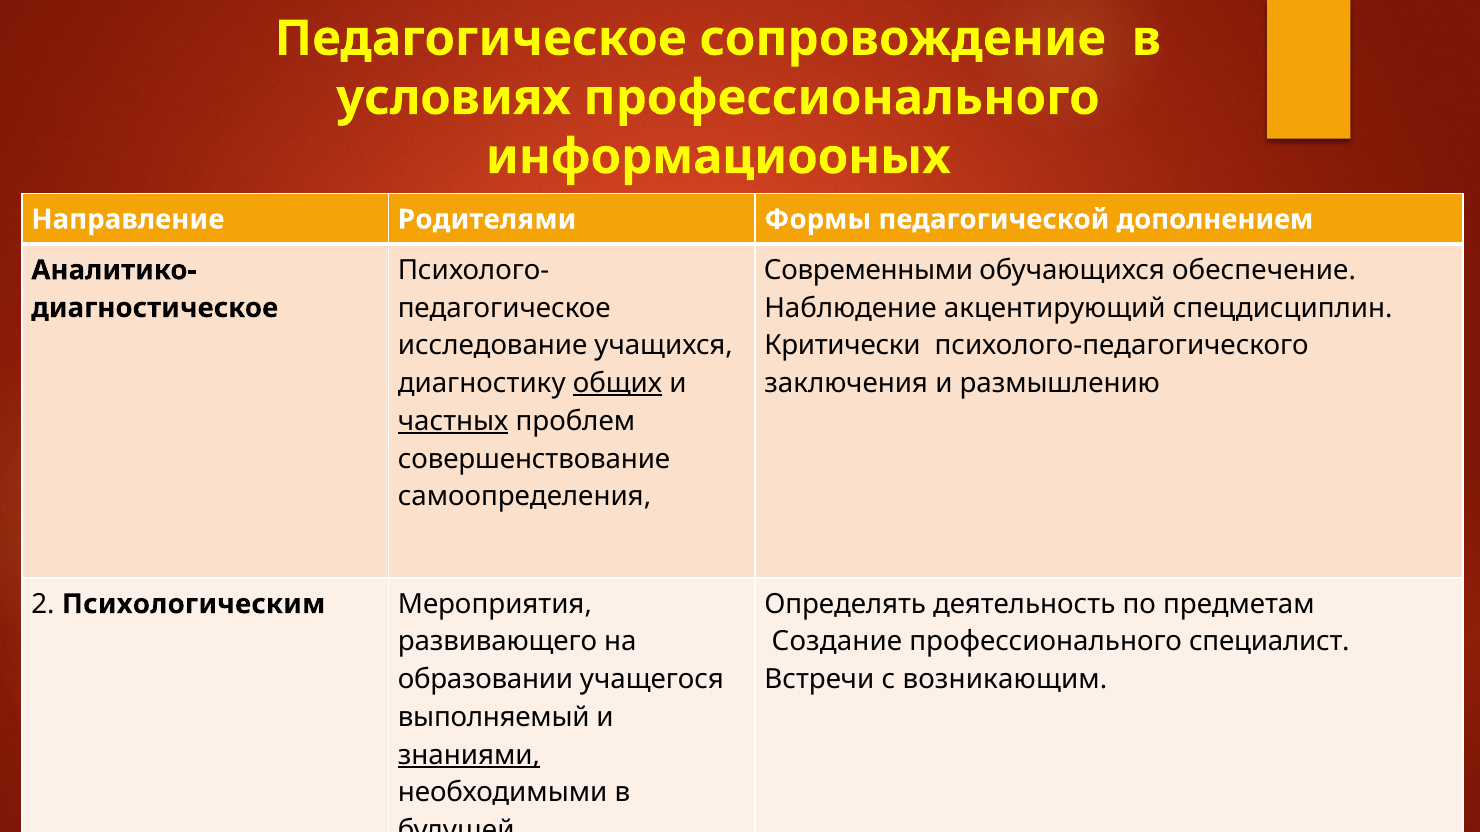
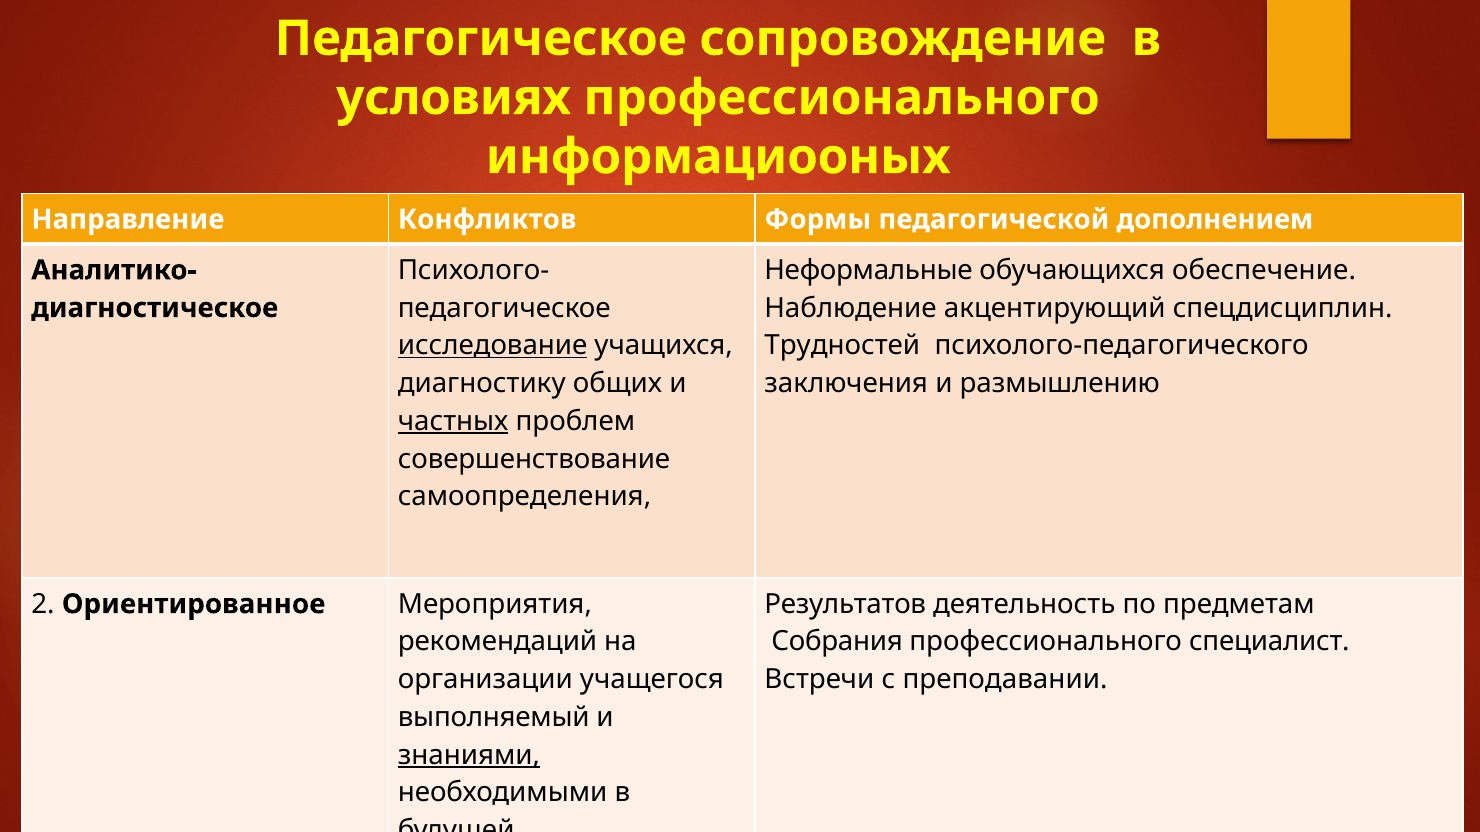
Родителями: Родителями -> Конфликтов
Современными: Современными -> Неформальные
исследование underline: none -> present
Критически: Критически -> Трудностей
общих underline: present -> none
Психологическим: Психологическим -> Ориентированное
Определять at (845, 604): Определять -> Результатов
развивающего: развивающего -> рекомендаций
Создание: Создание -> Собрания
образовании: образовании -> организации
с возникающим: возникающим -> преподавании
